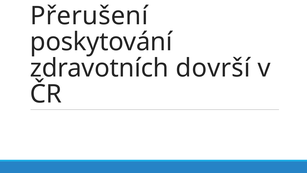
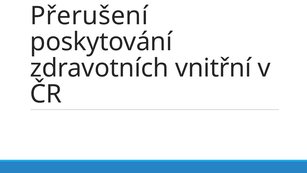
dovrší: dovrší -> vnitřní
